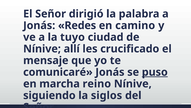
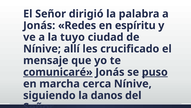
camino: camino -> espíritu
comunicaré underline: none -> present
reino: reino -> cerca
siglos: siglos -> danos
